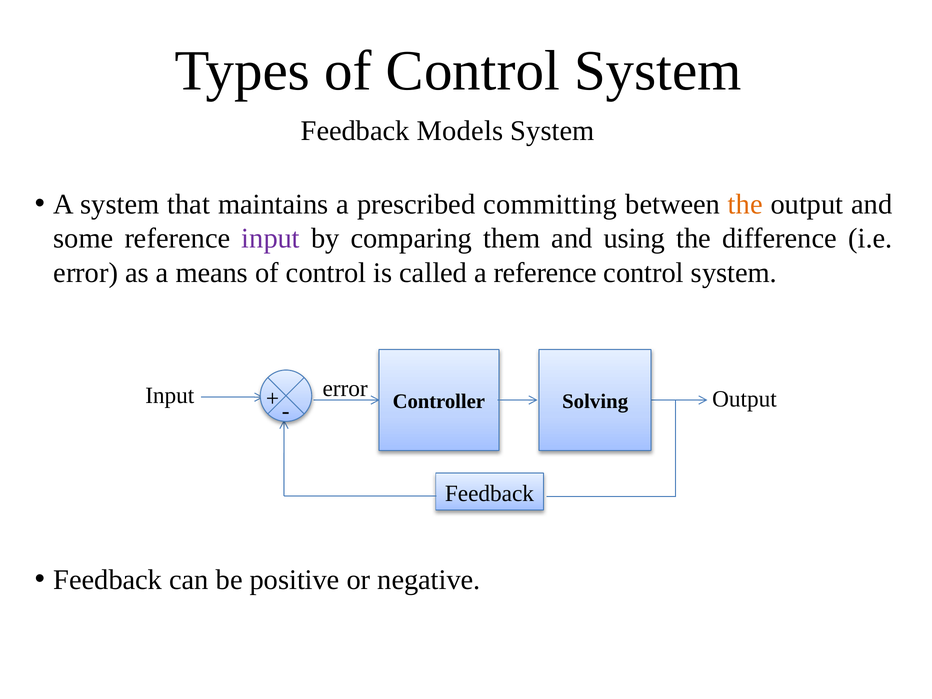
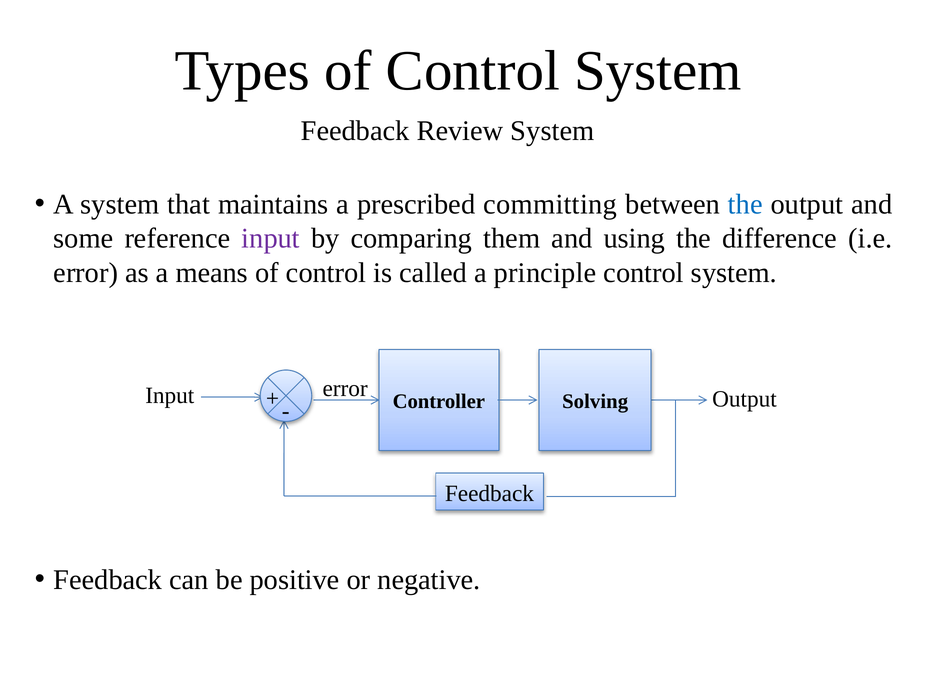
Models: Models -> Review
the at (745, 204) colour: orange -> blue
a reference: reference -> principle
